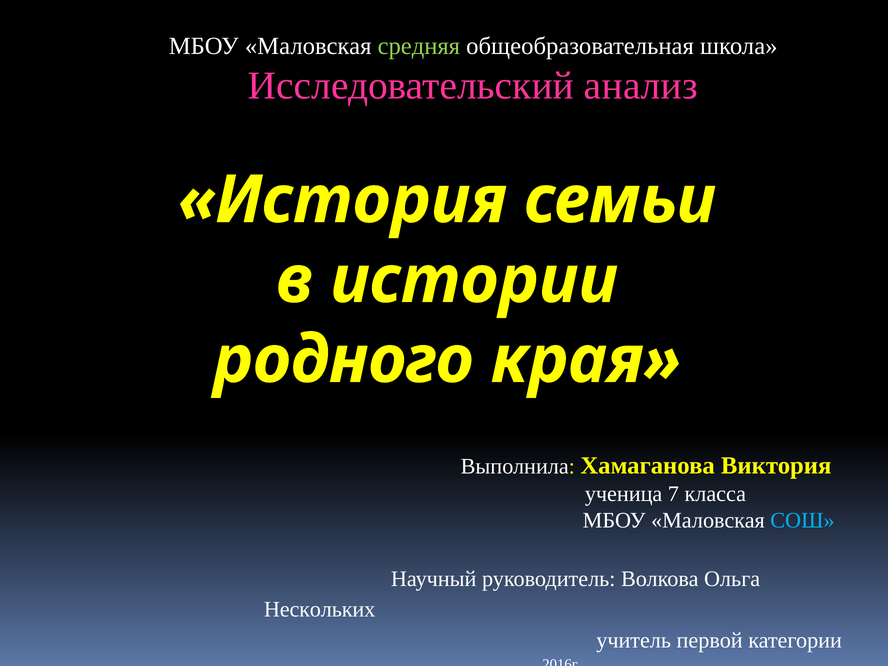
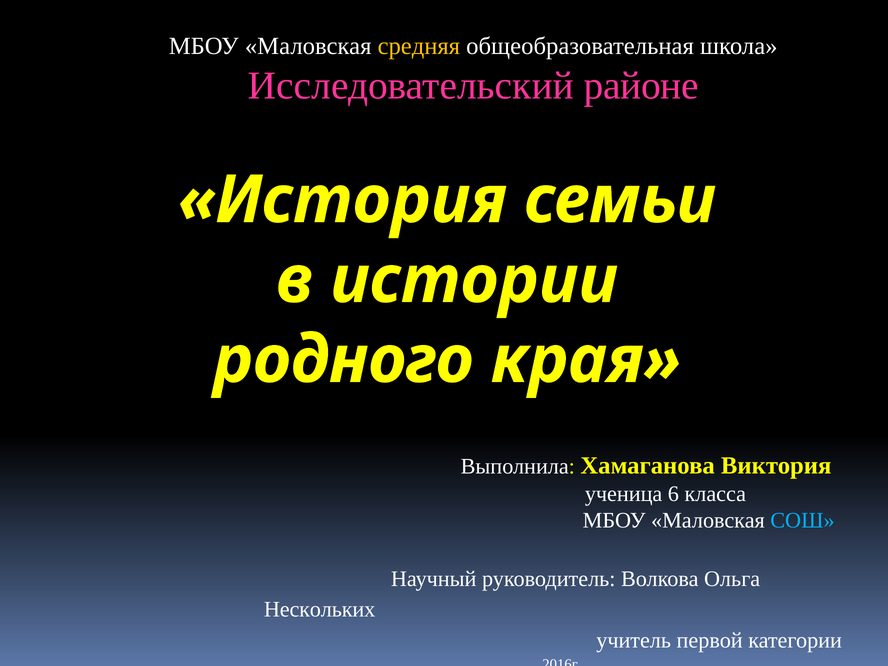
средняя colour: light green -> yellow
анализ: анализ -> районе
7: 7 -> 6
